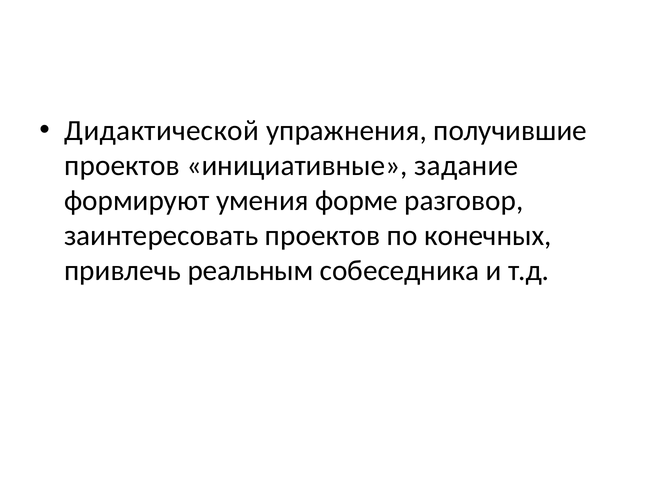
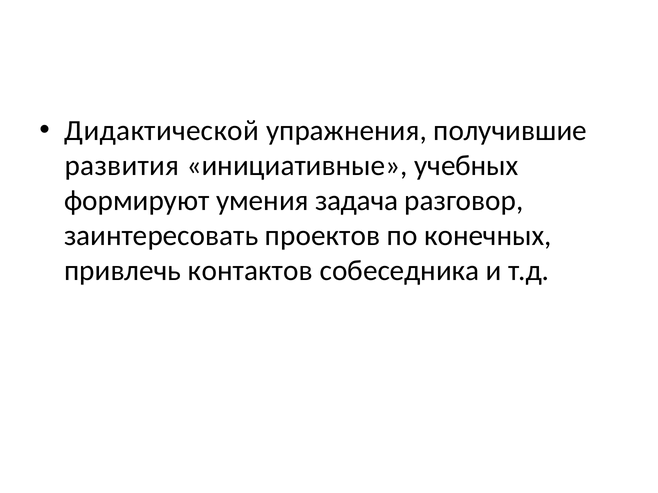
проектов at (122, 166): проектов -> развития
задание: задание -> учебных
форме: форме -> задача
реальным: реальным -> контактов
